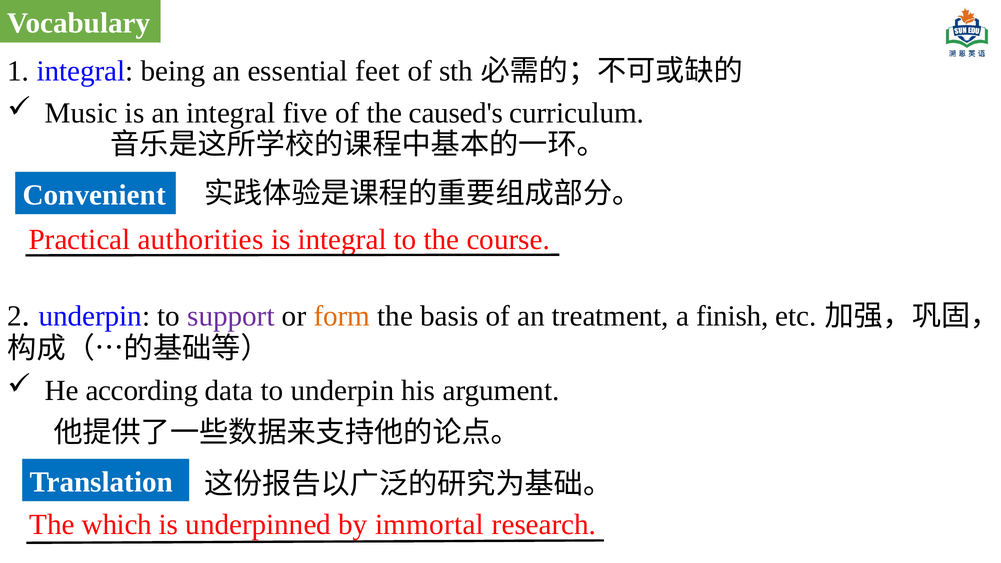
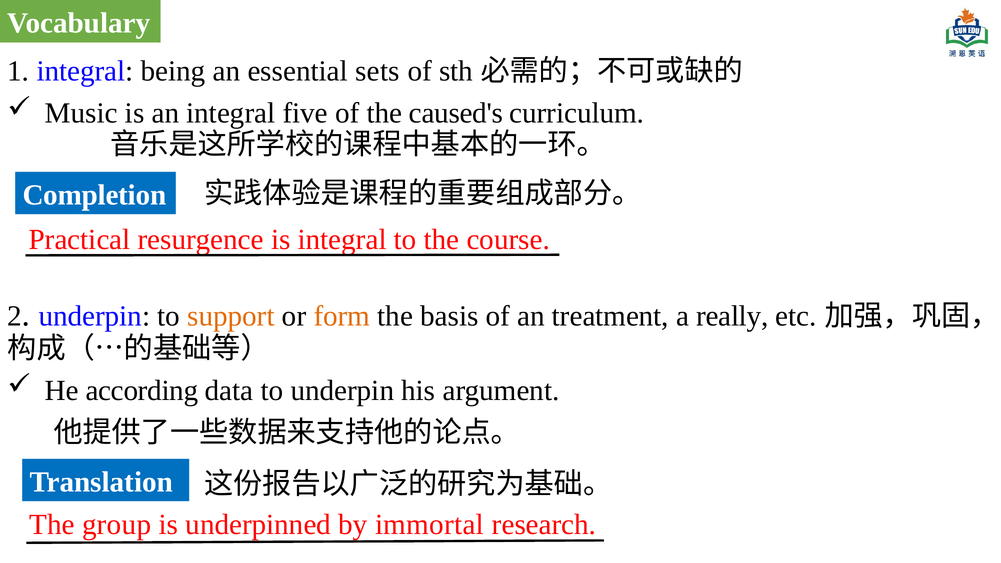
feet: feet -> sets
Convenient: Convenient -> Completion
authorities: authorities -> resurgence
support colour: purple -> orange
finish: finish -> really
which: which -> group
